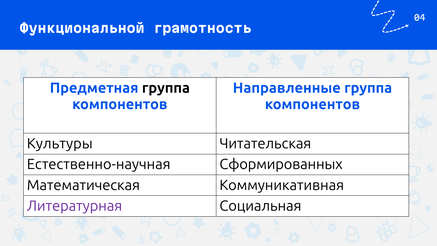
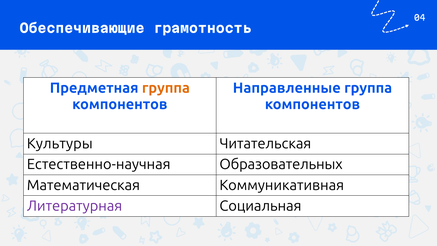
Функциональной: Функциональной -> Обеспечивающие
группа at (166, 88) colour: black -> orange
Сформированных: Сформированных -> Образовательных
